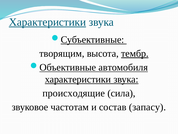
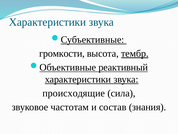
Характеристики at (47, 22) underline: present -> none
творящим: творящим -> громкости
автомобиля: автомобиля -> реактивный
запасу: запасу -> знания
